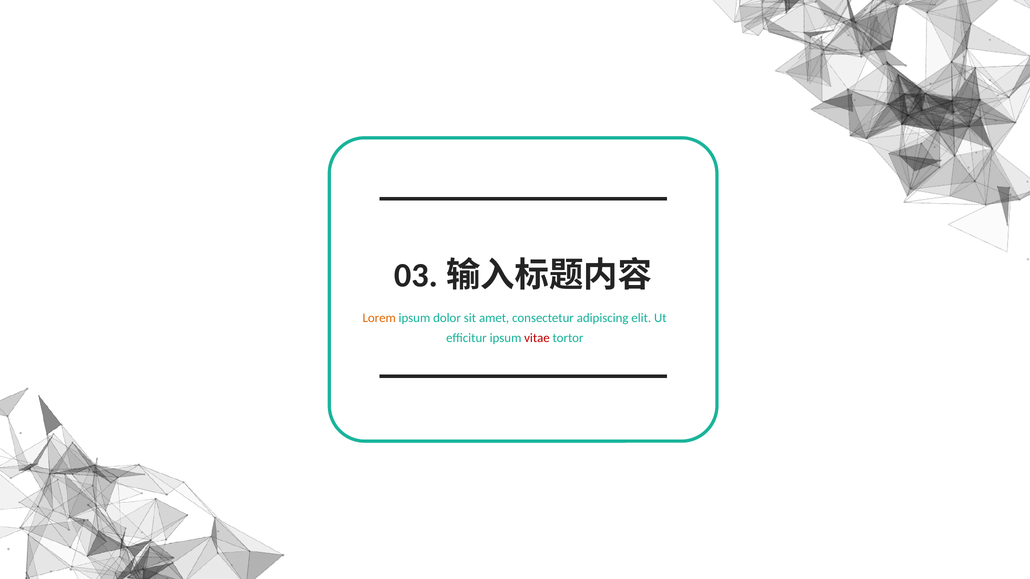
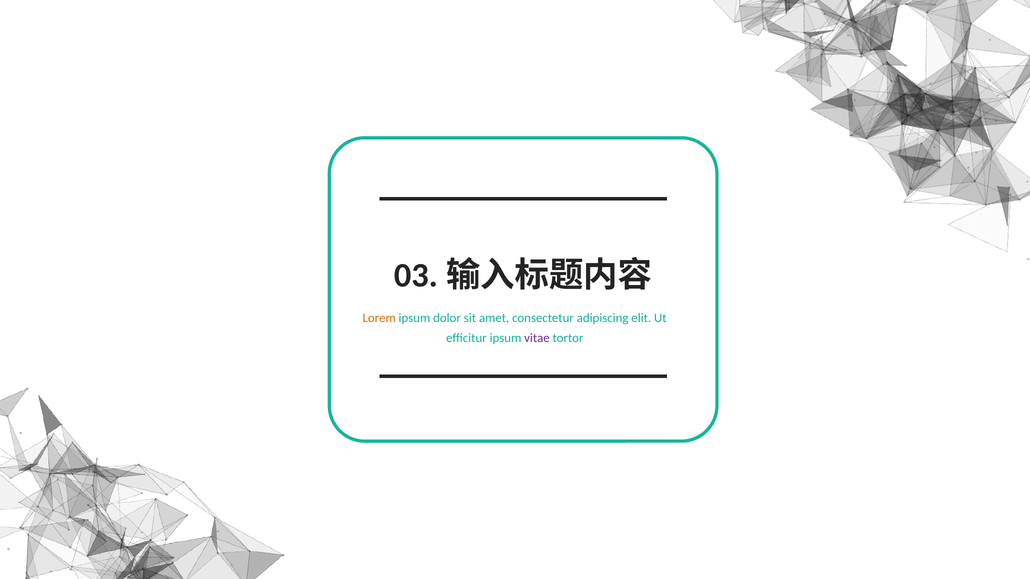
vitae colour: red -> purple
